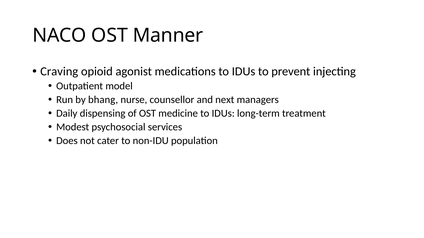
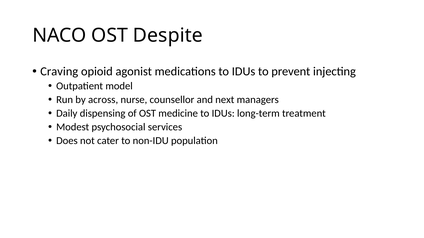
Manner: Manner -> Despite
bhang: bhang -> across
